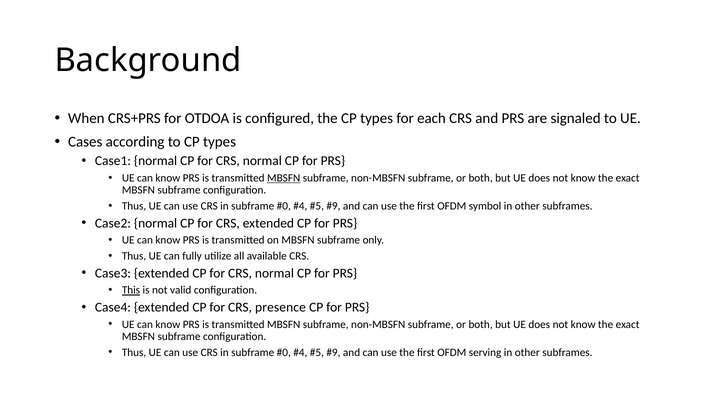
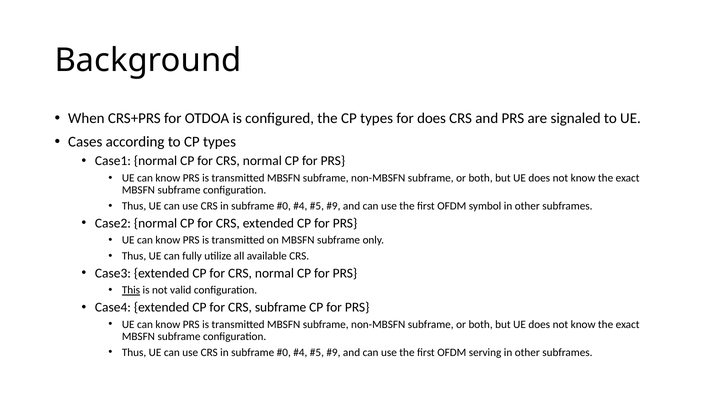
for each: each -> does
MBSFN at (284, 178) underline: present -> none
CRS presence: presence -> subframe
